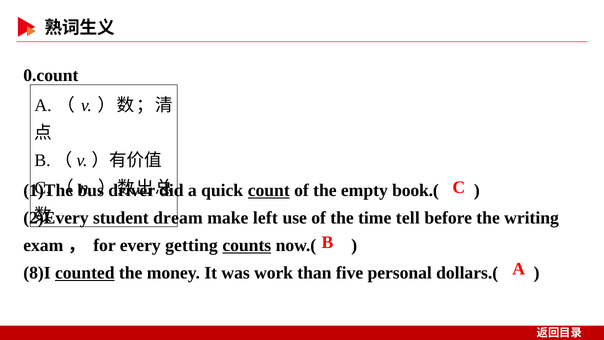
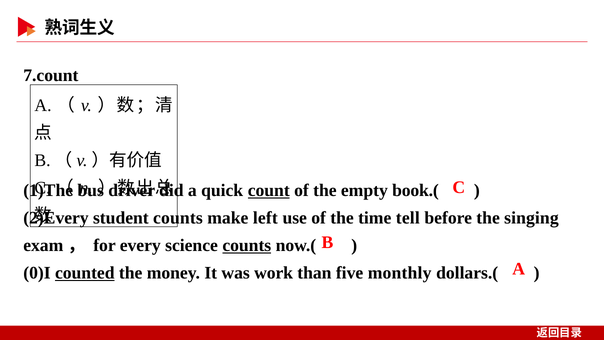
0.count: 0.count -> 7.count
student dream: dream -> counts
writing: writing -> singing
getting: getting -> science
8)I: 8)I -> 0)I
personal: personal -> monthly
